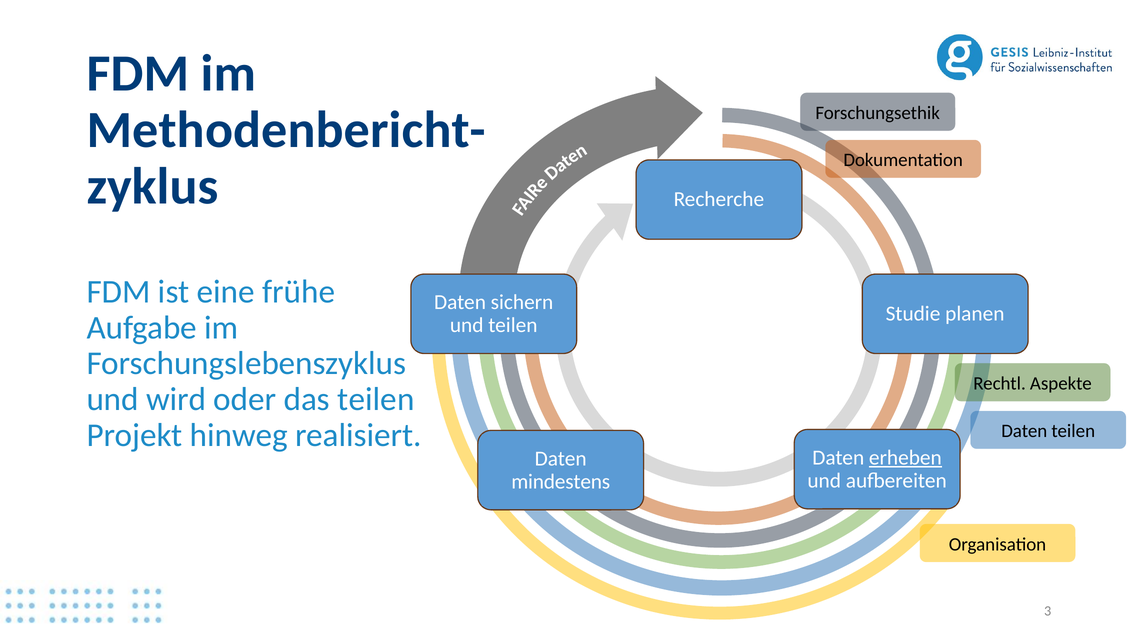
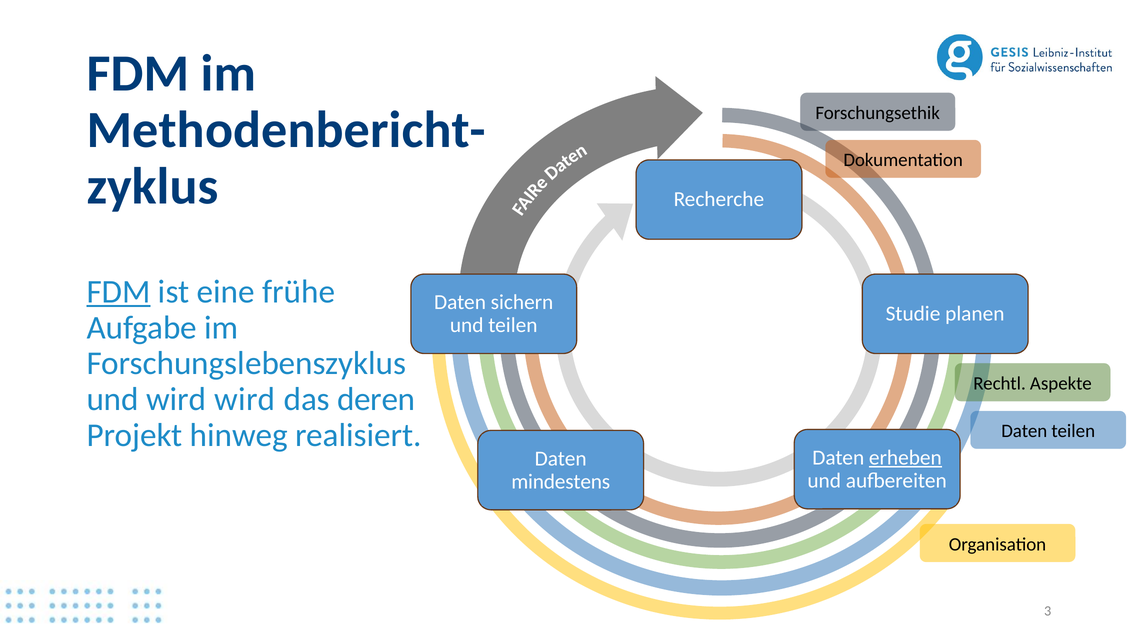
FDM at (119, 292) underline: none -> present
wird oder: oder -> wird
das teilen: teilen -> deren
